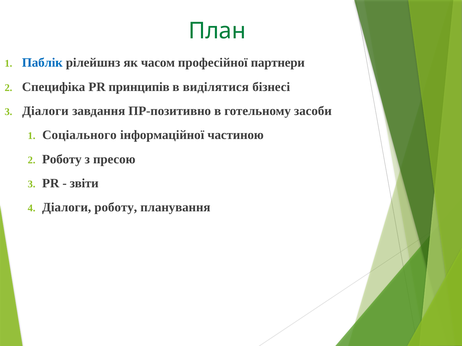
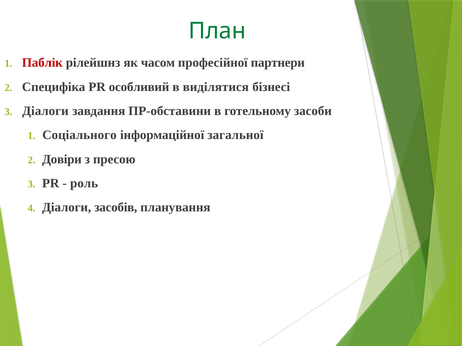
Паблік colour: blue -> red
принципів: принципів -> особливий
ПР-позитивно: ПР-позитивно -> ПР-обставини
частиною: частиною -> загальної
Роботу at (62, 159): Роботу -> Довіри
звіти: звіти -> роль
Діалоги роботу: роботу -> засобів
